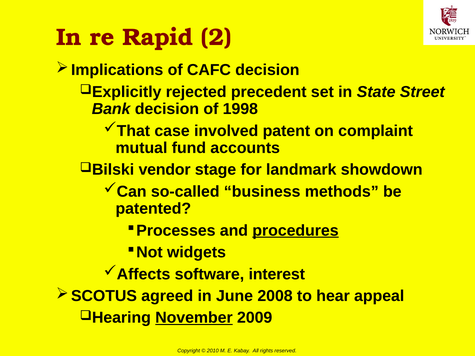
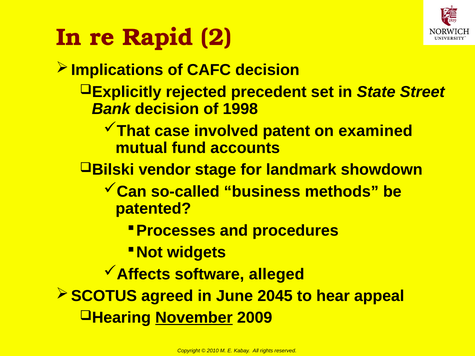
complaint: complaint -> examined
procedures underline: present -> none
interest: interest -> alleged
2008: 2008 -> 2045
